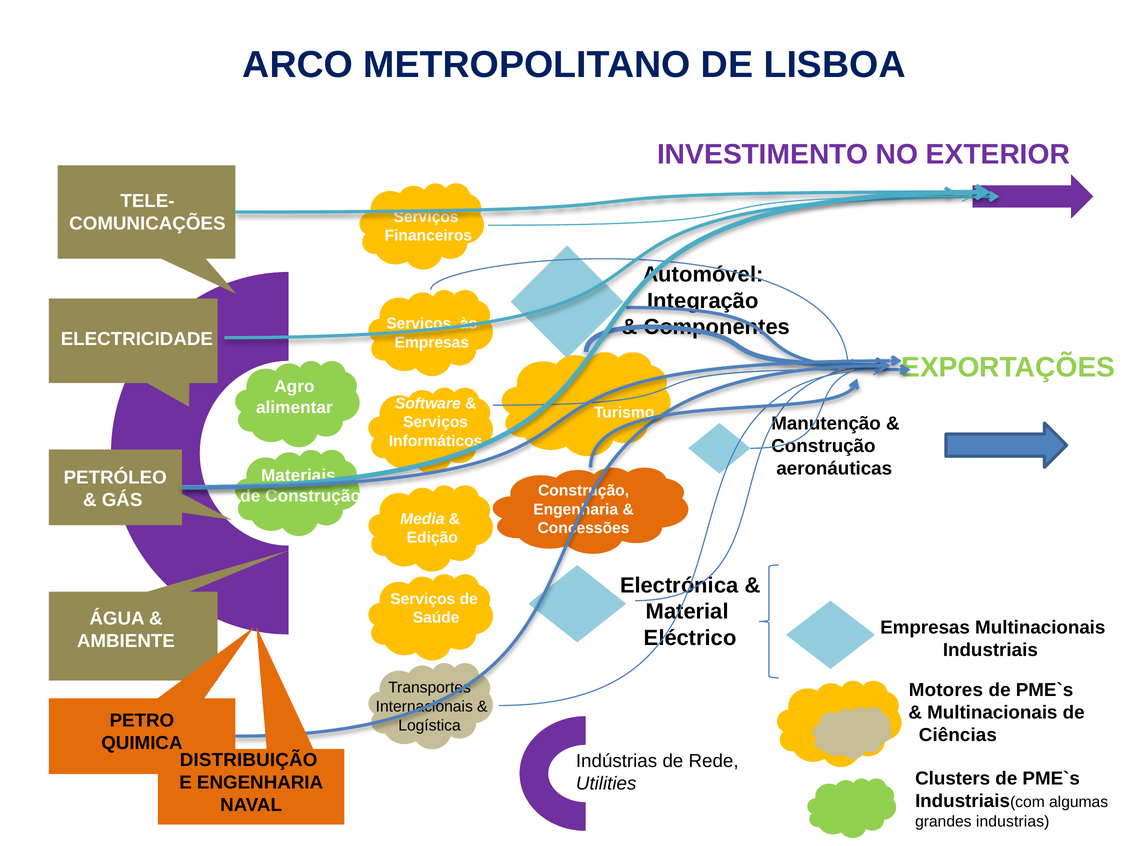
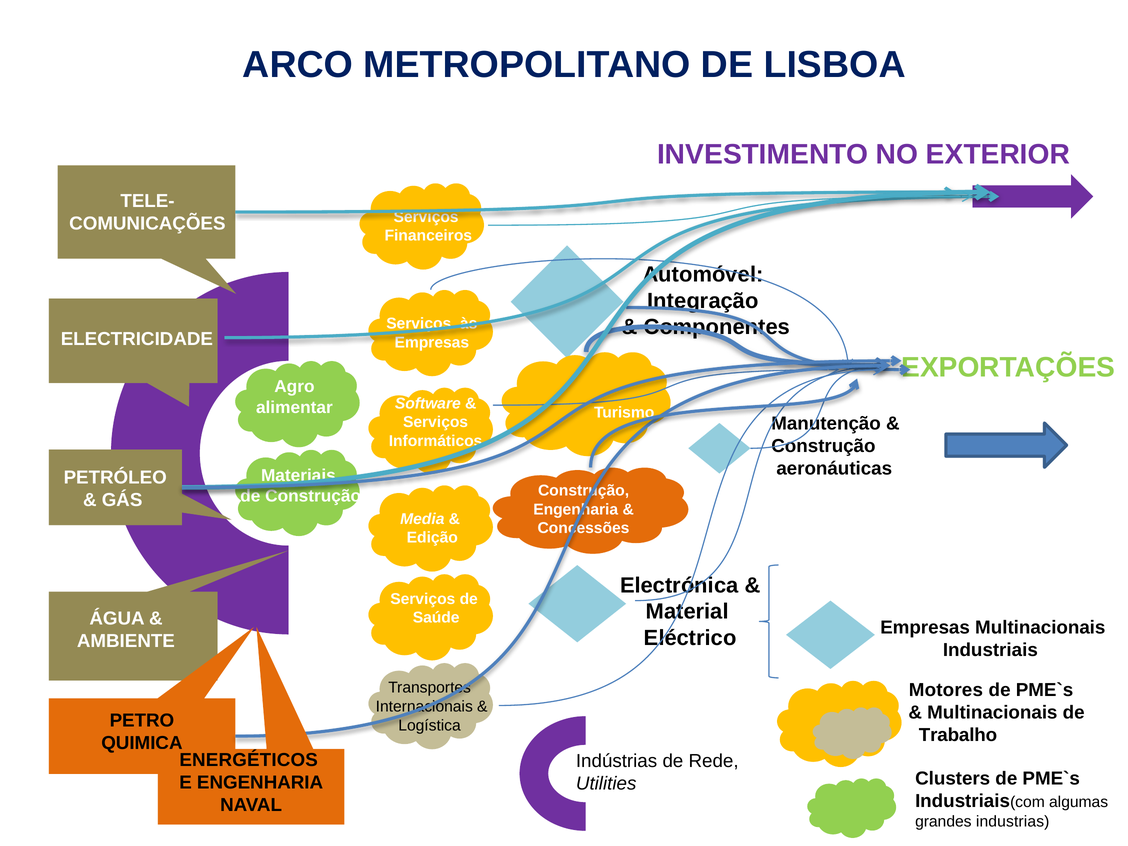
Ciências: Ciências -> Trabalho
DISTRIBUIÇÃO: DISTRIBUIÇÃO -> ENERGÉTICOS
